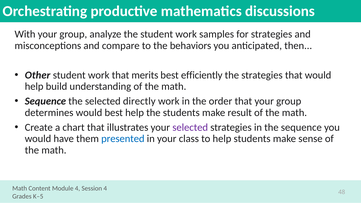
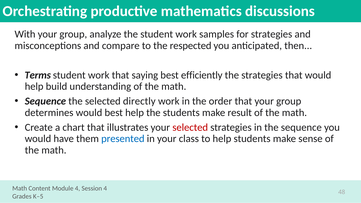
behaviors: behaviors -> respected
Other: Other -> Terms
merits: merits -> saying
selected at (190, 127) colour: purple -> red
